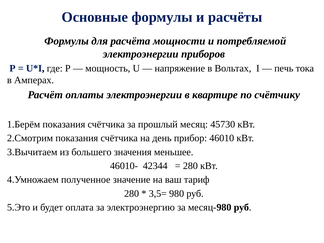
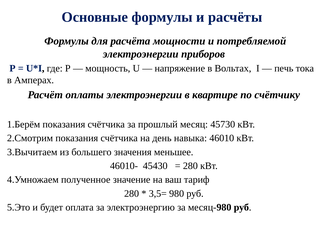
прибор: прибор -> навыка
42344: 42344 -> 45430
